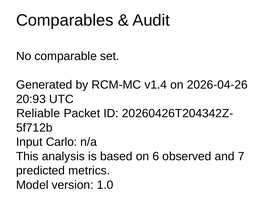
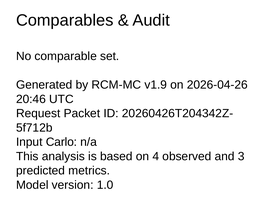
v1.4: v1.4 -> v1.9
20:93: 20:93 -> 20:46
Reliable: Reliable -> Request
6: 6 -> 4
7: 7 -> 3
